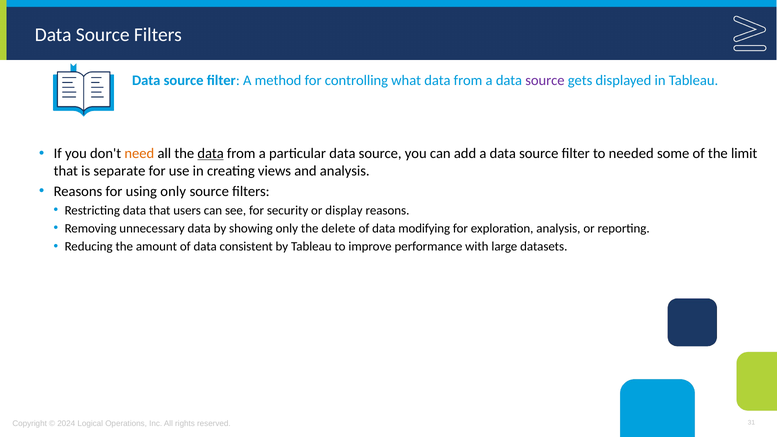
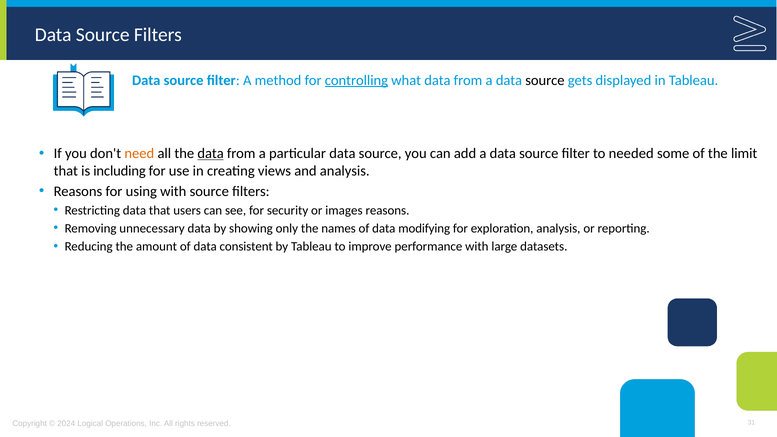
controlling underline: none -> present
source at (545, 80) colour: purple -> black
separate: separate -> including
using only: only -> with
display: display -> images
delete: delete -> names
